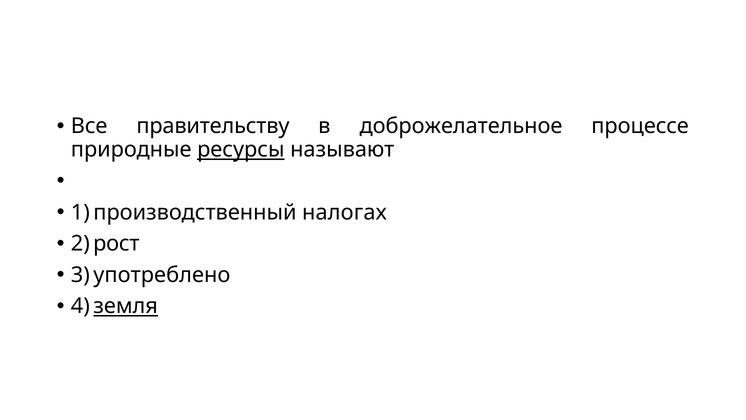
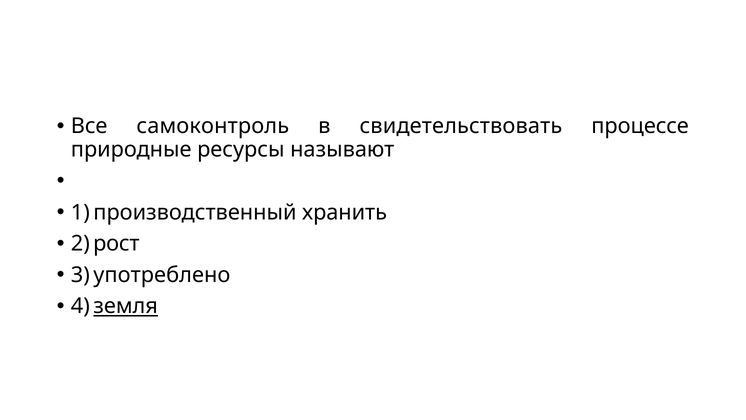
правительству: правительству -> самоконтроль
доброжелательное: доброжелательное -> свидетельствовать
ресурсы underline: present -> none
налогах: налогах -> хранить
